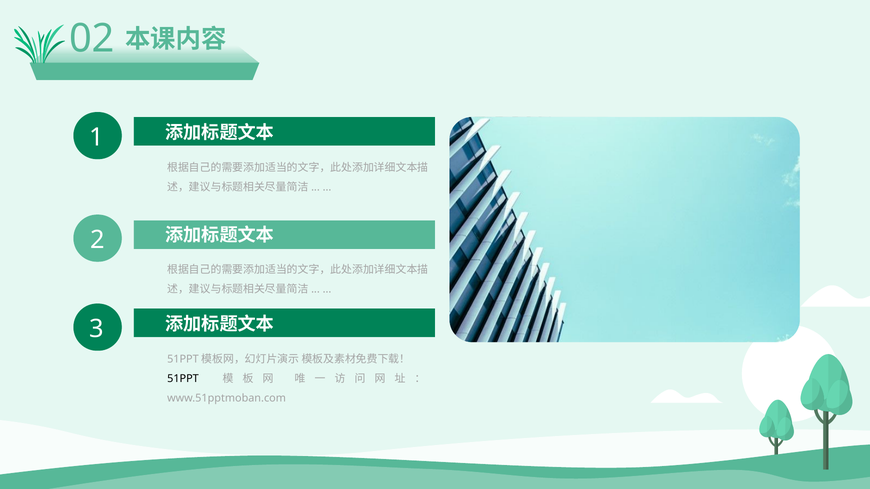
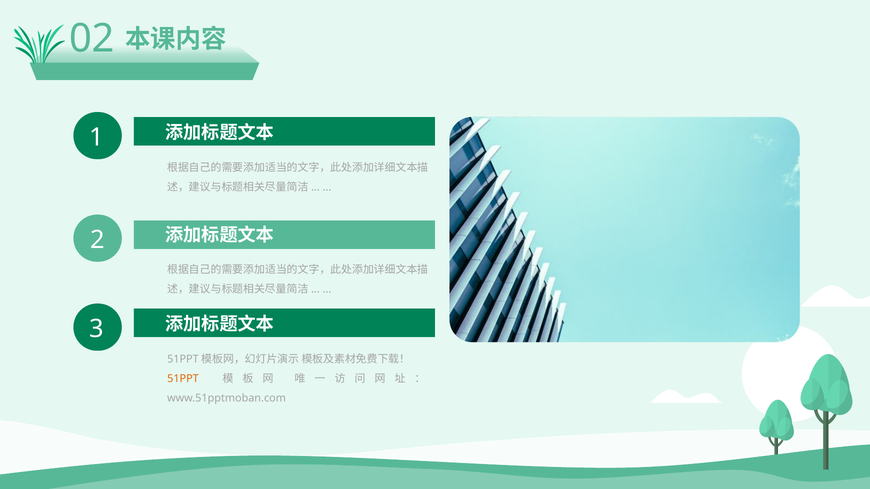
51PPT colour: black -> orange
